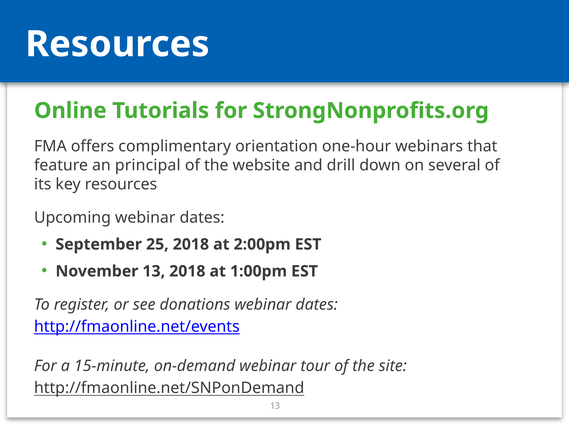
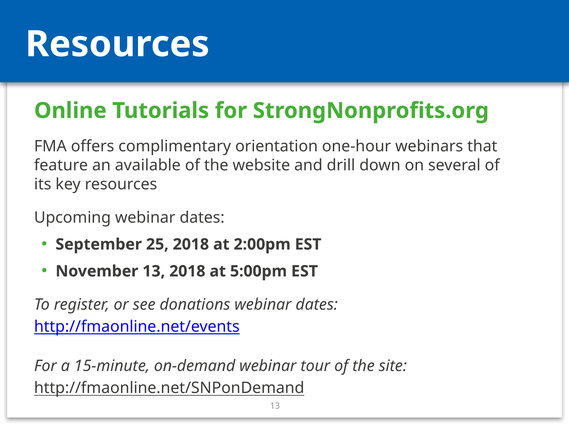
principal: principal -> available
1:00pm: 1:00pm -> 5:00pm
